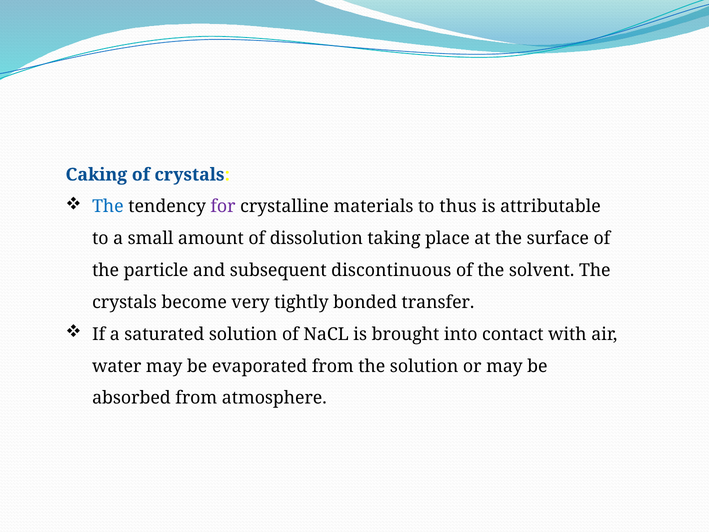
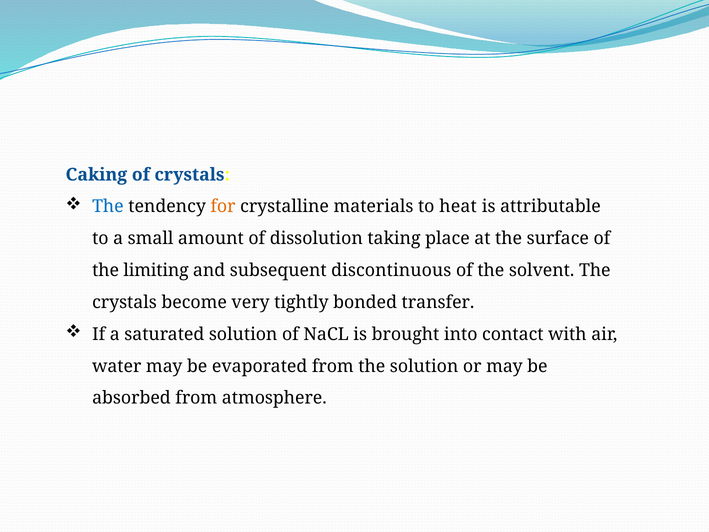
for colour: purple -> orange
thus: thus -> heat
particle: particle -> limiting
